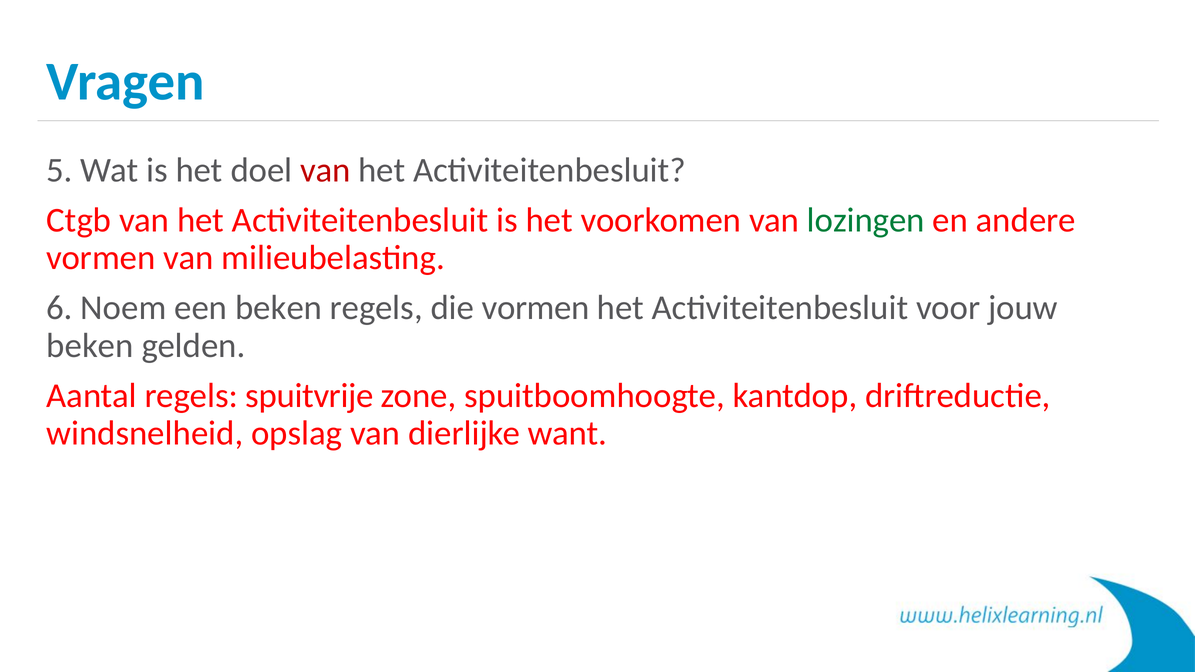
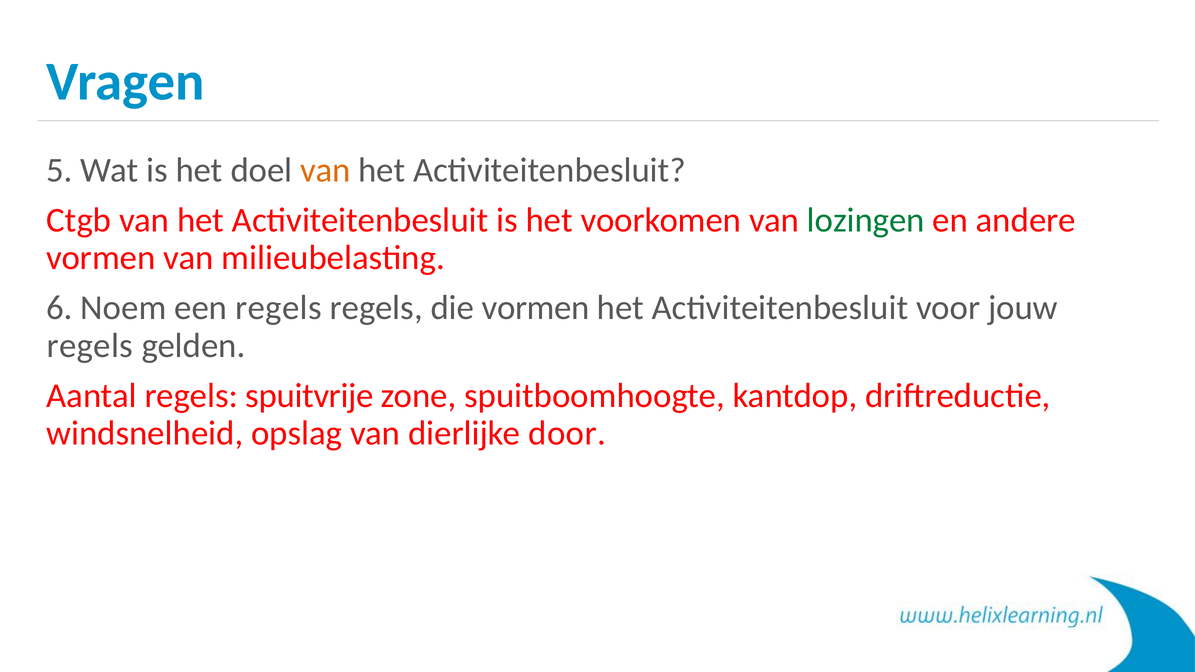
van at (325, 170) colour: red -> orange
een beken: beken -> regels
beken at (90, 346): beken -> regels
want: want -> door
